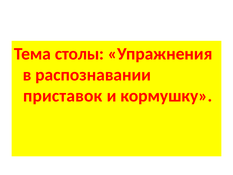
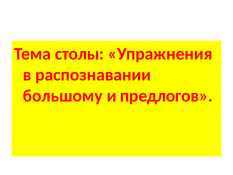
приставок: приставок -> большому
кормушку: кормушку -> предлогов
